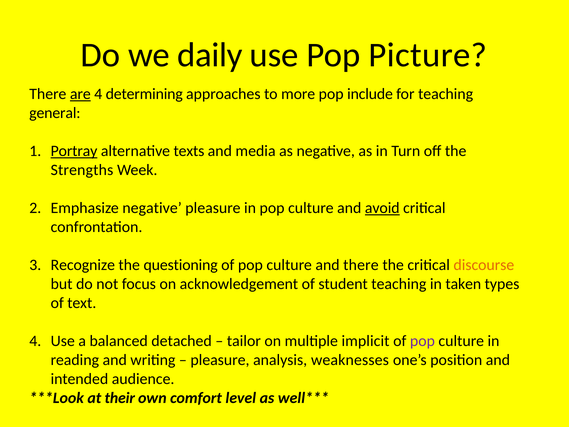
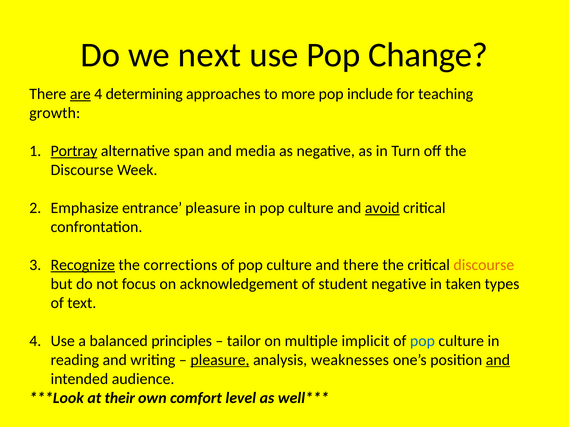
daily: daily -> next
Picture: Picture -> Change
general: general -> growth
texts: texts -> span
Strengths at (82, 170): Strengths -> Discourse
Emphasize negative: negative -> entrance
Recognize underline: none -> present
questioning: questioning -> corrections
student teaching: teaching -> negative
detached: detached -> principles
pop at (422, 341) colour: purple -> blue
pleasure at (220, 360) underline: none -> present
and at (498, 360) underline: none -> present
